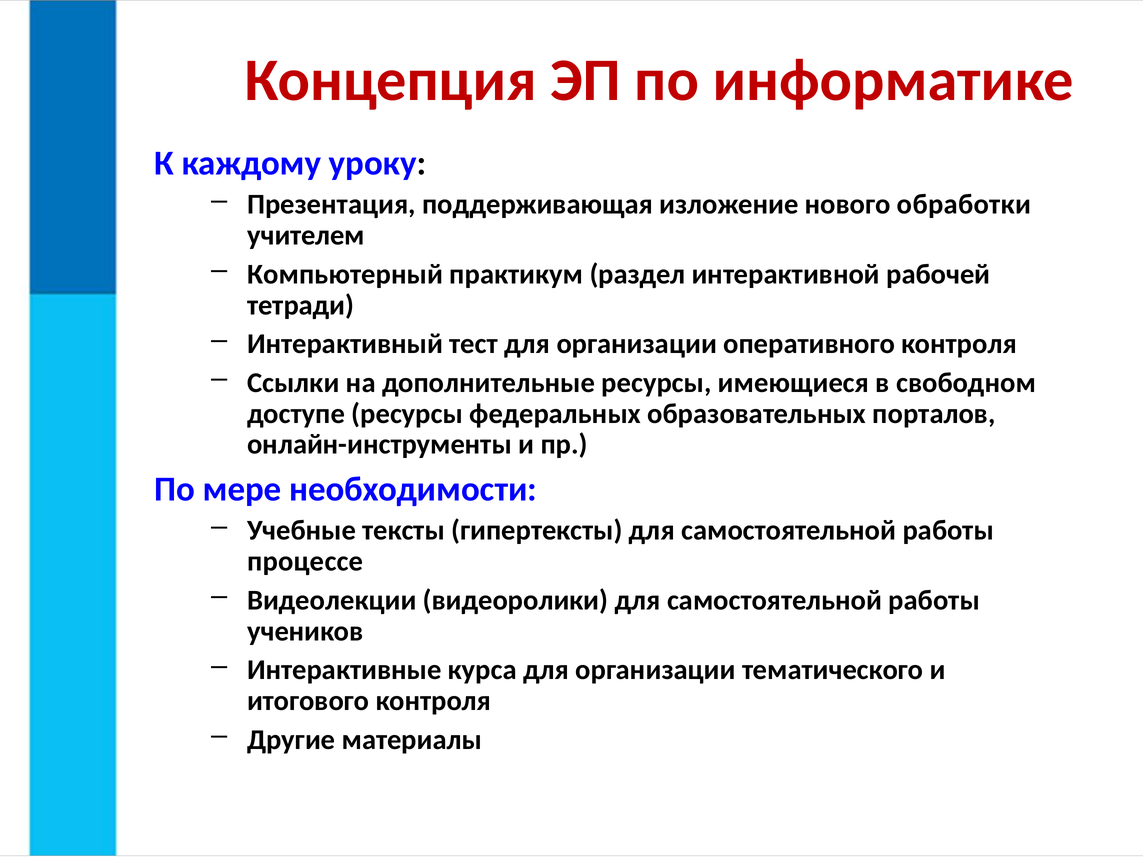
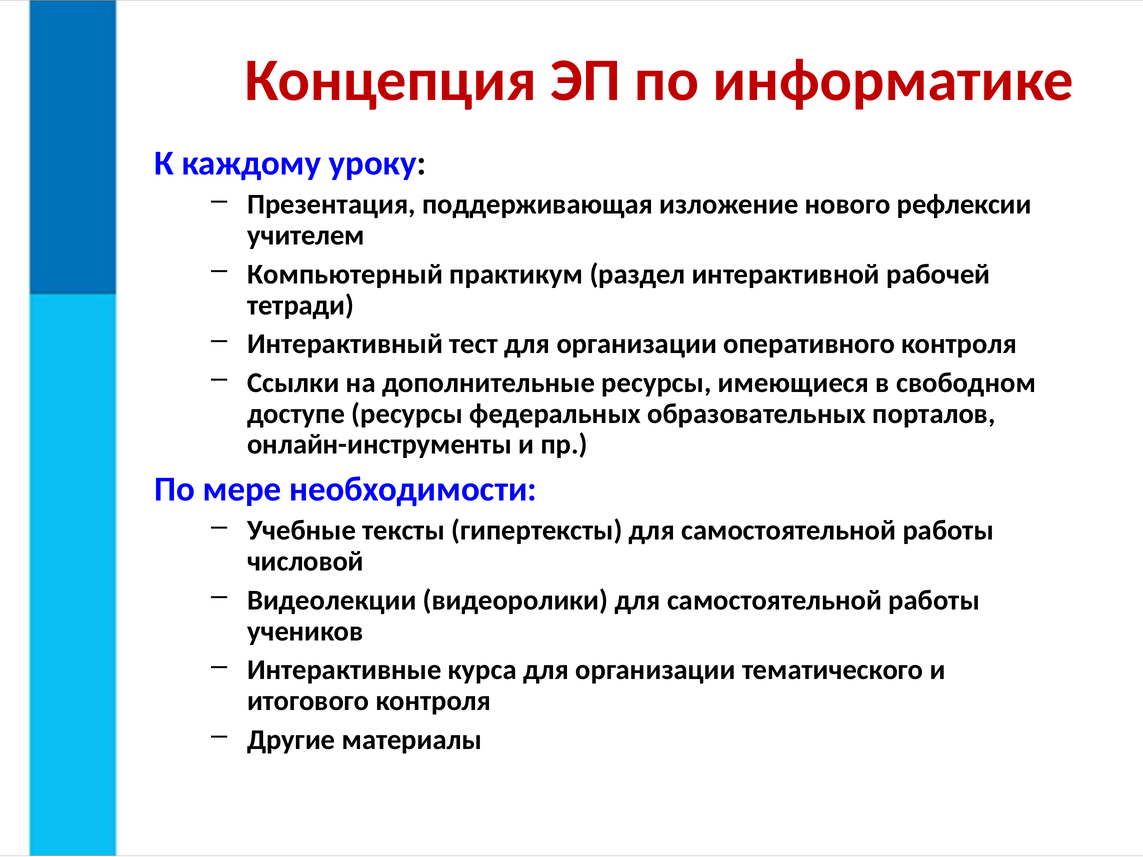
обработки: обработки -> рефлексии
процессе: процессе -> числовой
